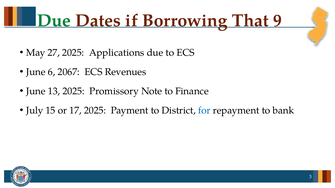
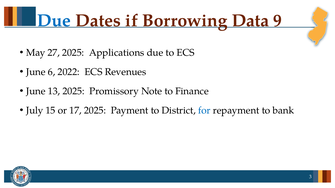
Due at (54, 21) colour: green -> blue
That: That -> Data
2067: 2067 -> 2022
